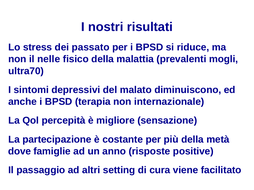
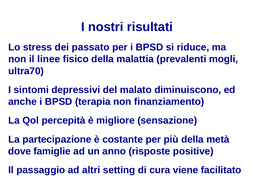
nelle: nelle -> linee
internazionale: internazionale -> finanziamento
